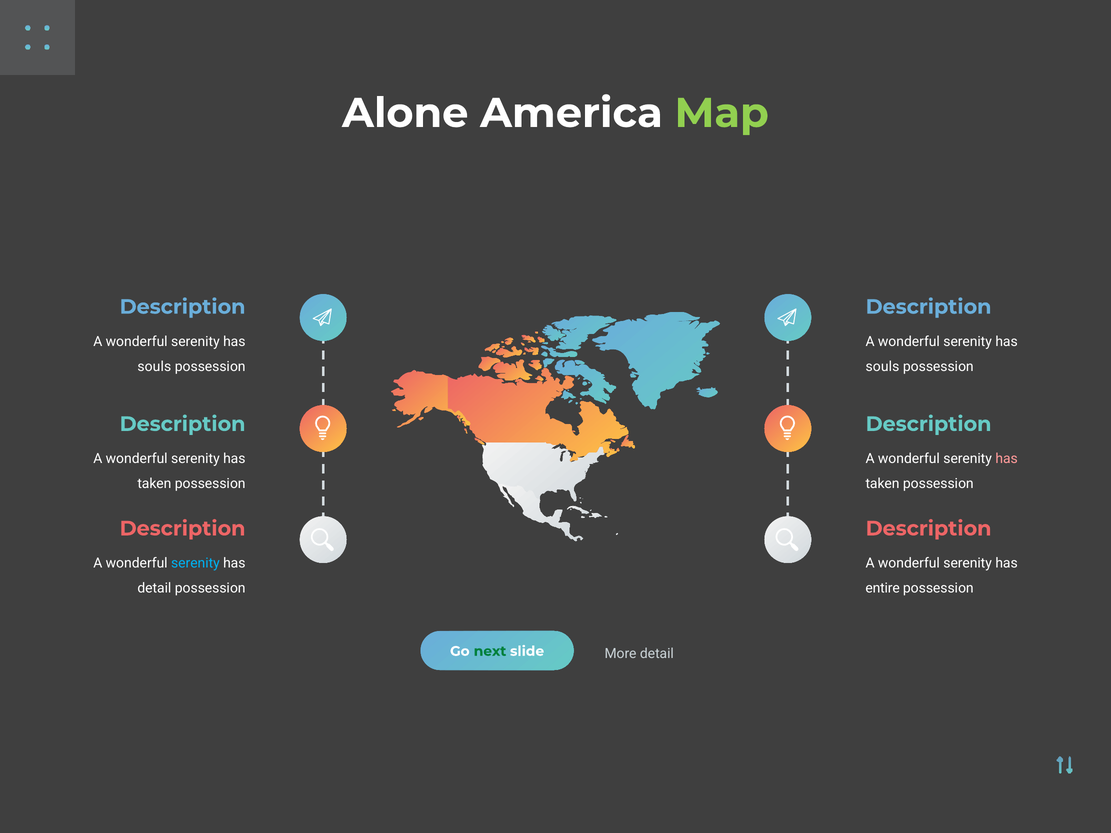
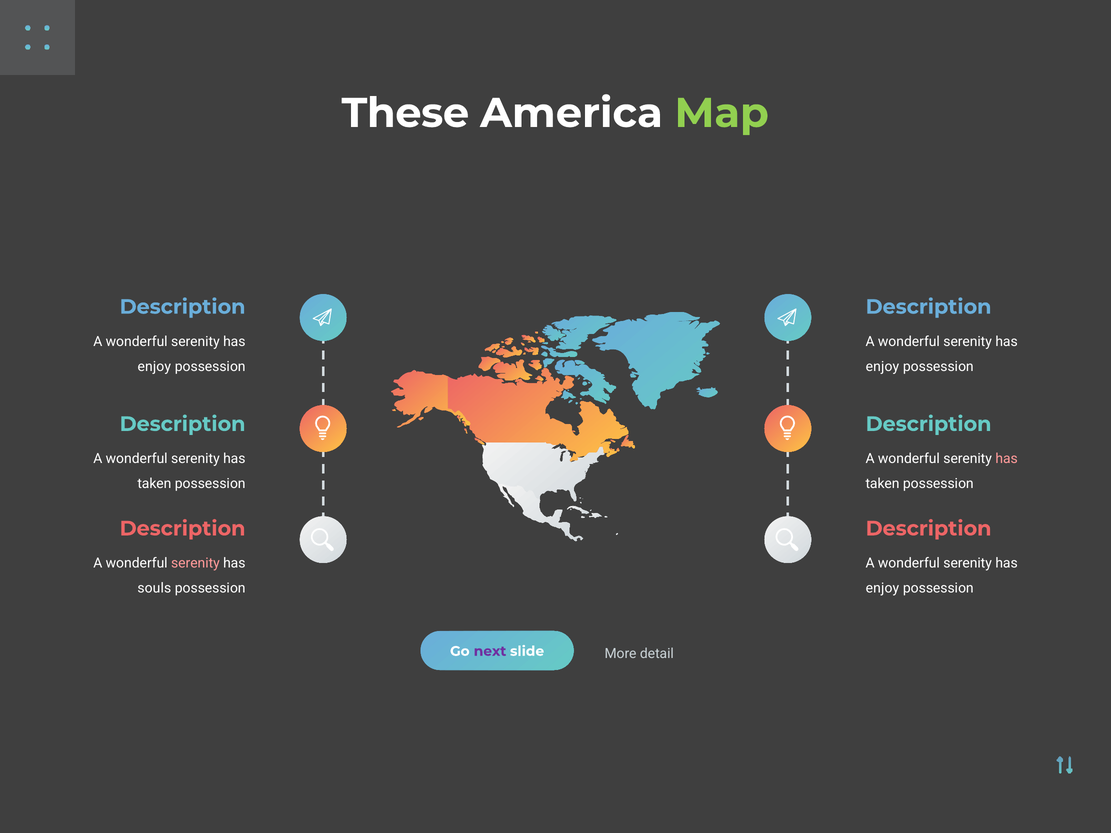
Alone: Alone -> These
souls at (154, 367): souls -> enjoy
souls at (882, 367): souls -> enjoy
serenity at (195, 563) colour: light blue -> pink
detail at (154, 589): detail -> souls
entire at (883, 589): entire -> enjoy
next colour: green -> purple
